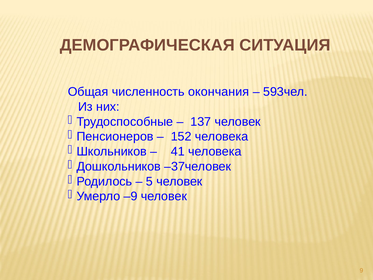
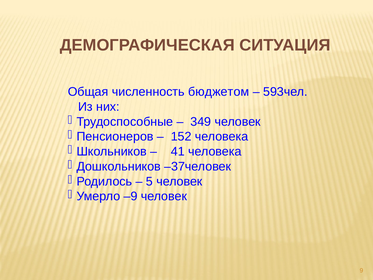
окончания: окончания -> бюджетом
137: 137 -> 349
